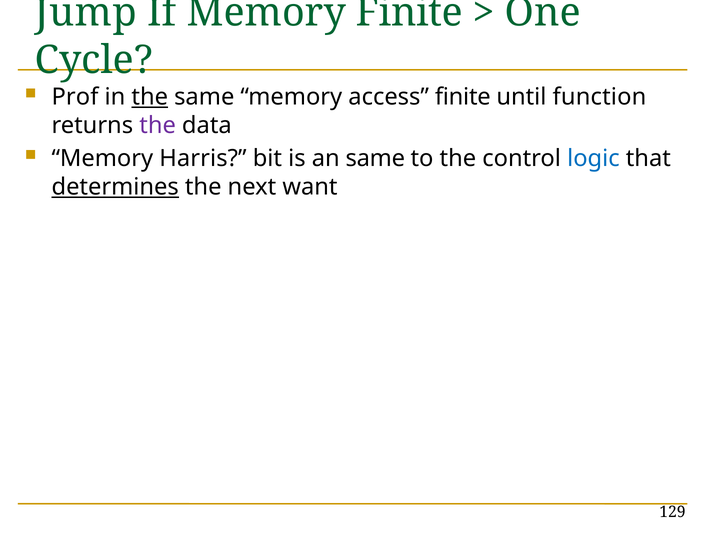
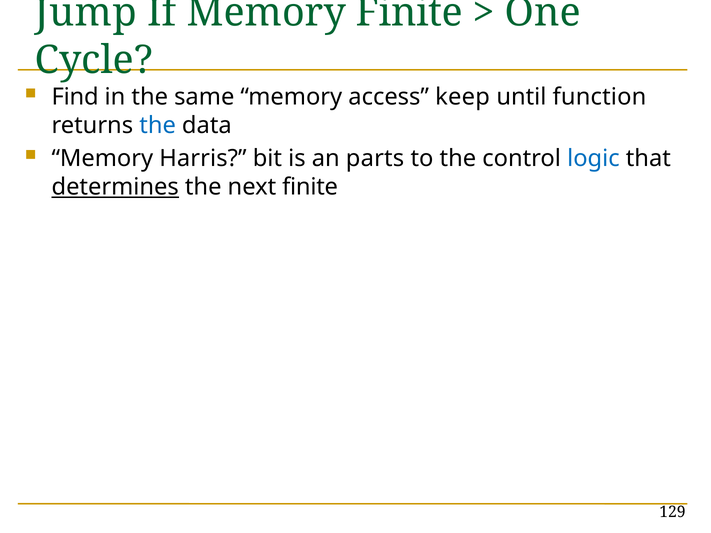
Prof: Prof -> Find
the at (150, 97) underline: present -> none
access finite: finite -> keep
the at (158, 125) colour: purple -> blue
an same: same -> parts
next want: want -> finite
